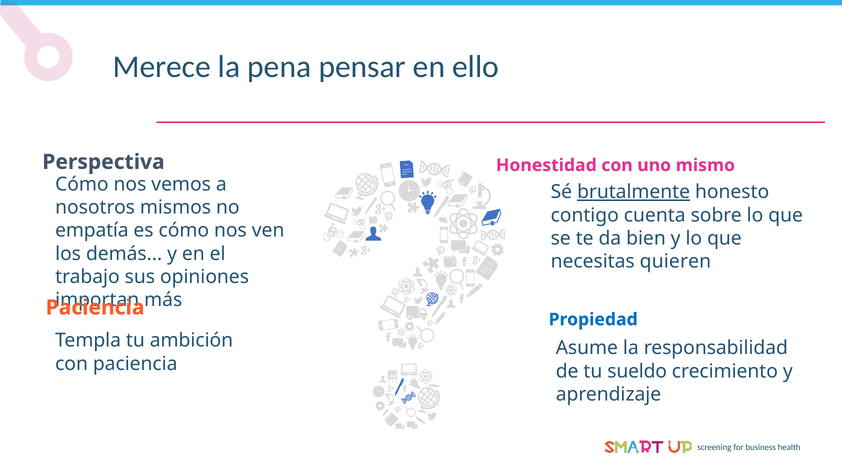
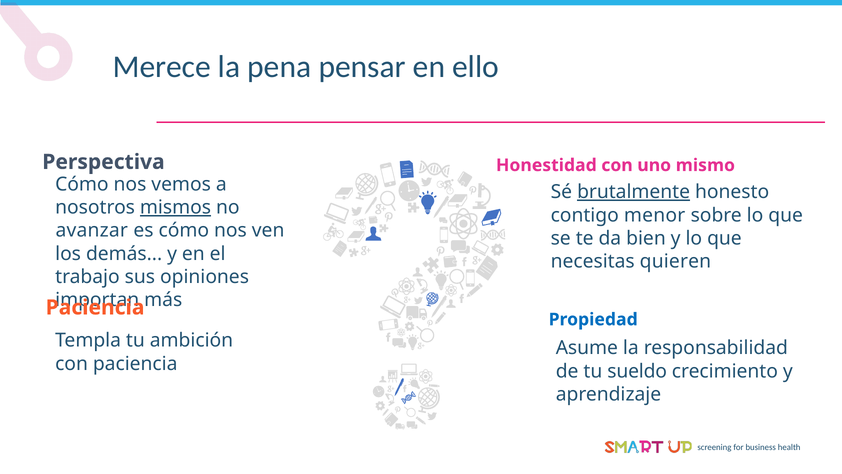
mismos underline: none -> present
cuenta: cuenta -> menor
empatía: empatía -> avanzar
